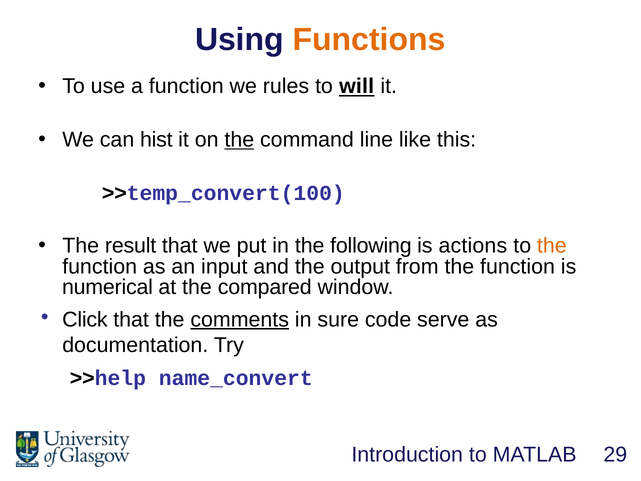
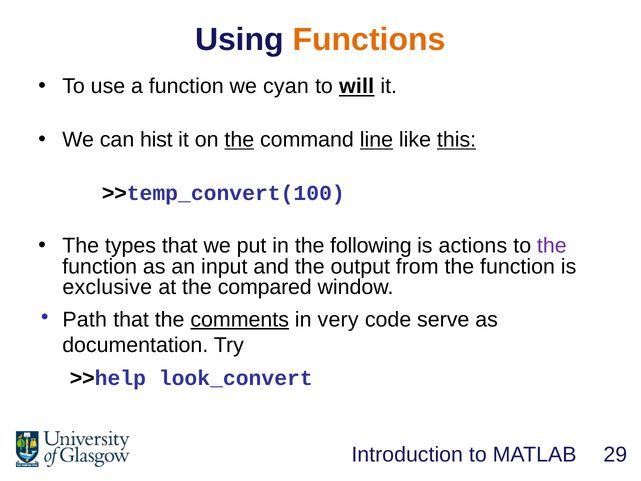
rules: rules -> cyan
line underline: none -> present
this underline: none -> present
result: result -> types
the at (552, 246) colour: orange -> purple
numerical: numerical -> exclusive
Click: Click -> Path
sure: sure -> very
name_convert: name_convert -> look_convert
